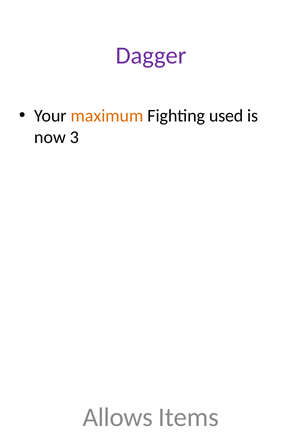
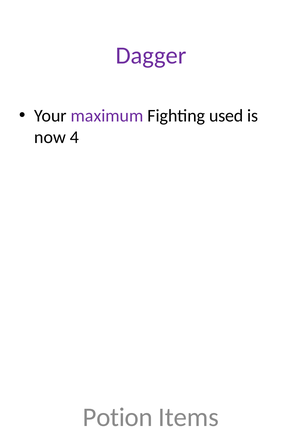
maximum colour: orange -> purple
3: 3 -> 4
Allows: Allows -> Potion
